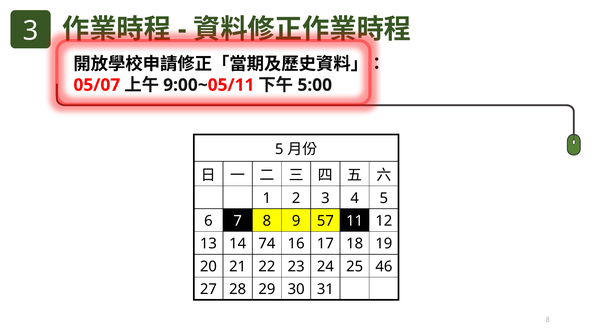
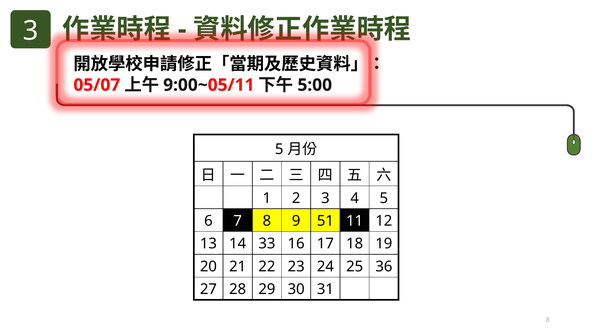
57: 57 -> 51
74: 74 -> 33
46: 46 -> 36
